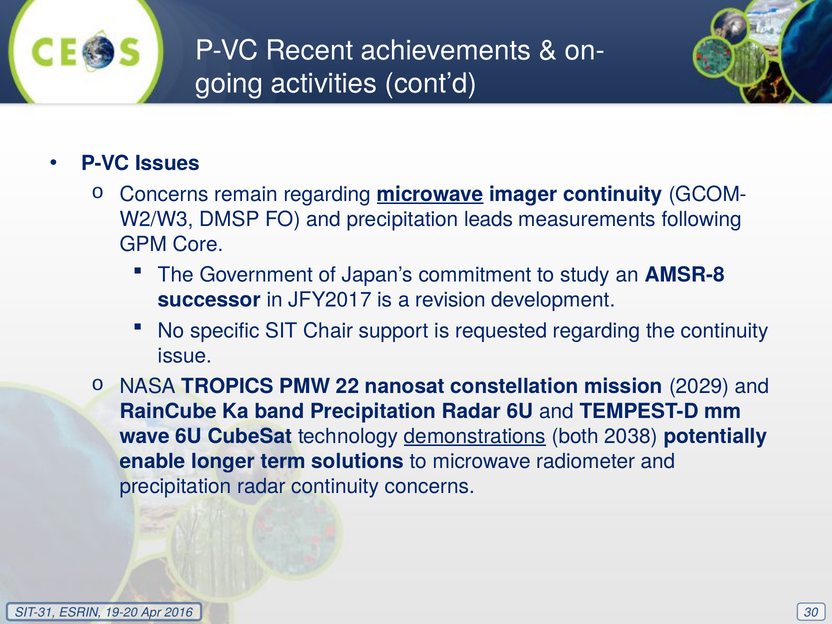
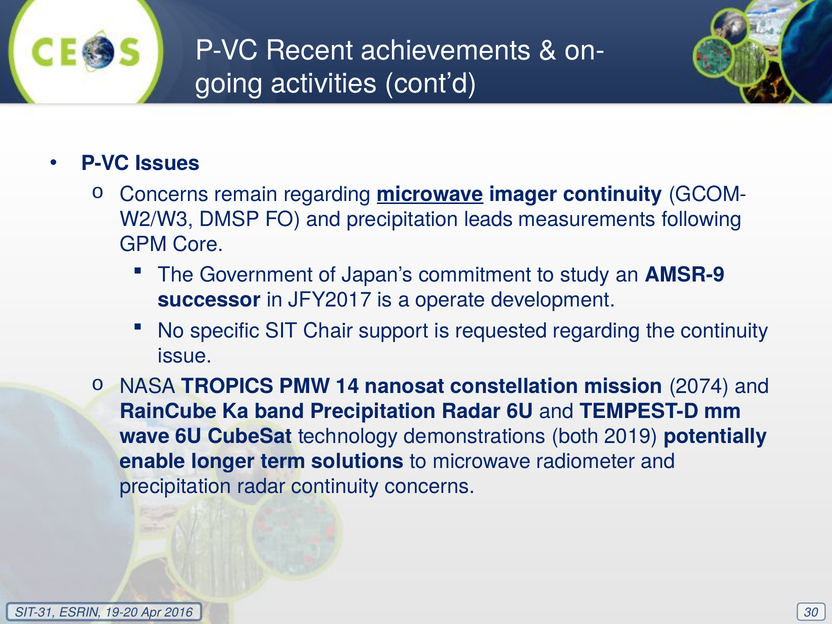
AMSR-8: AMSR-8 -> AMSR-9
revision: revision -> operate
22: 22 -> 14
2029: 2029 -> 2074
demonstrations underline: present -> none
2038: 2038 -> 2019
